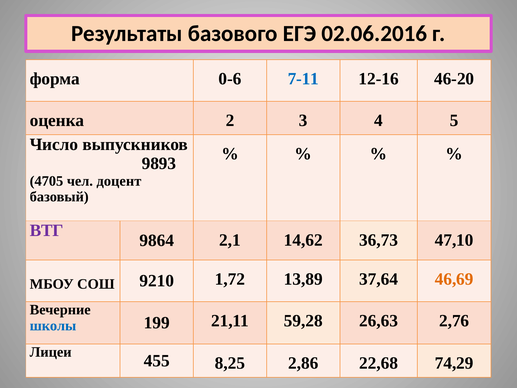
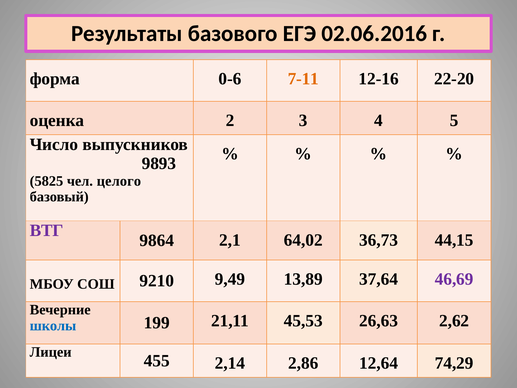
7-11 colour: blue -> orange
46-20: 46-20 -> 22-20
4705: 4705 -> 5825
доцент: доцент -> целого
14,62: 14,62 -> 64,02
47,10: 47,10 -> 44,15
1,72: 1,72 -> 9,49
46,69 colour: orange -> purple
59,28: 59,28 -> 45,53
2,76: 2,76 -> 2,62
8,25: 8,25 -> 2,14
22,68: 22,68 -> 12,64
